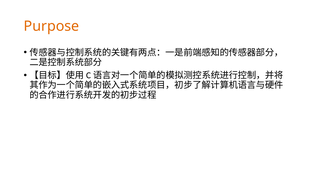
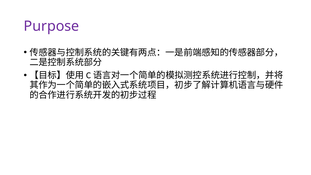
Purpose colour: orange -> purple
